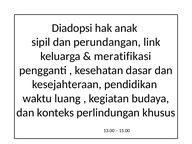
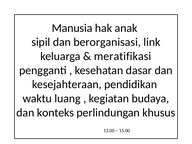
Diadopsi: Diadopsi -> Manusia
perundangan: perundangan -> berorganisasi
